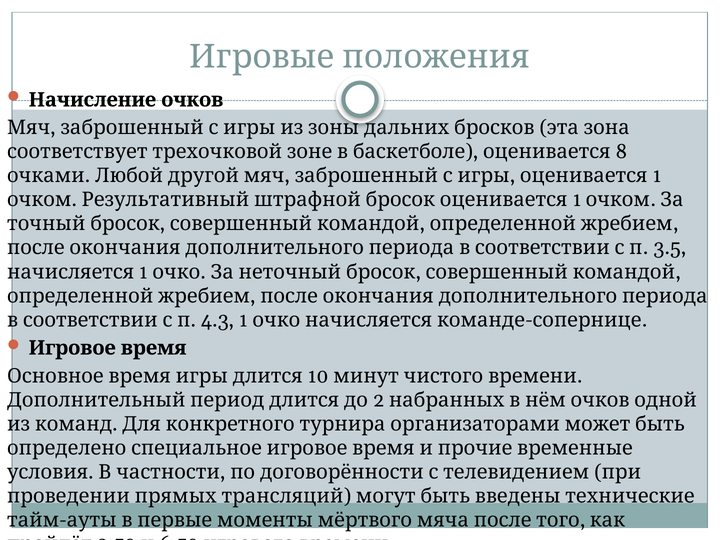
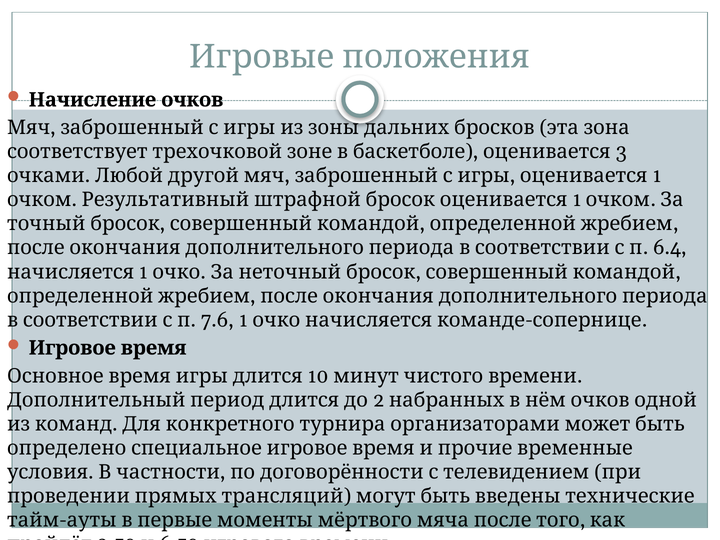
8: 8 -> 3
3.5: 3.5 -> 6.4
4.3: 4.3 -> 7.6
